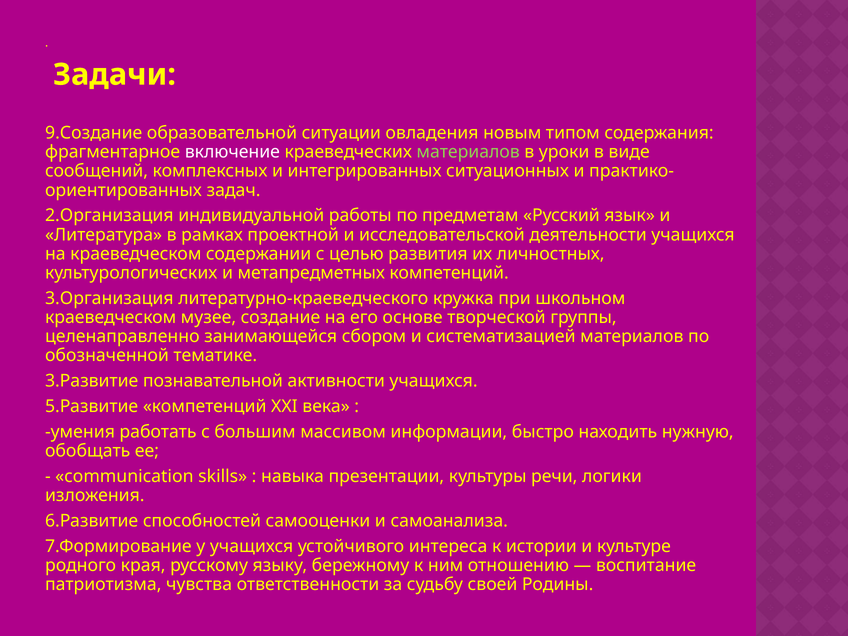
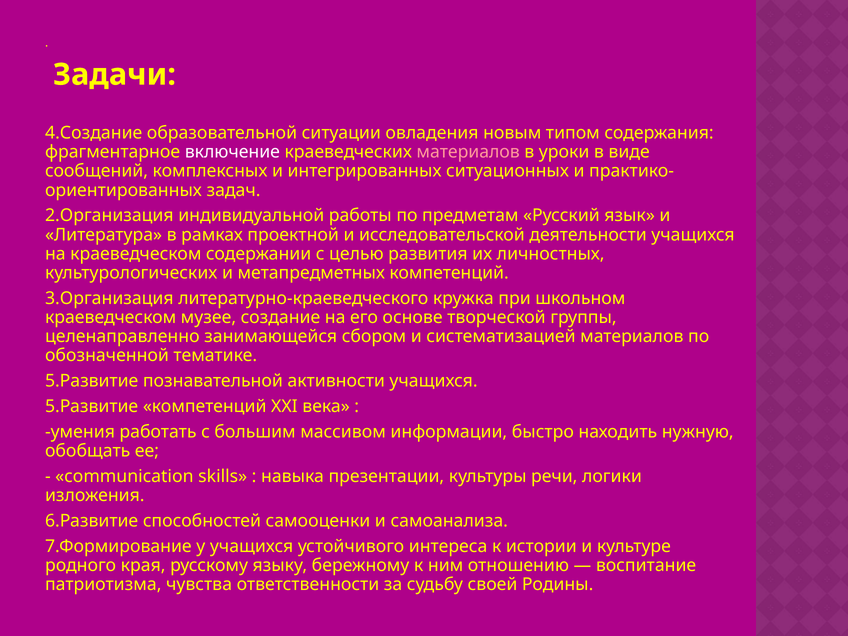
9.Создание: 9.Создание -> 4.Создание
материалов at (468, 152) colour: light green -> pink
3.Развитие at (92, 381): 3.Развитие -> 5.Развитие
